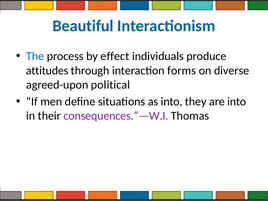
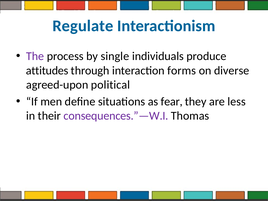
Beautiful: Beautiful -> Regulate
The colour: blue -> purple
effect: effect -> single
as into: into -> fear
are into: into -> less
